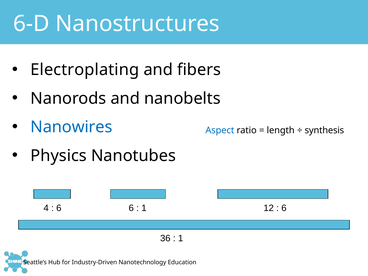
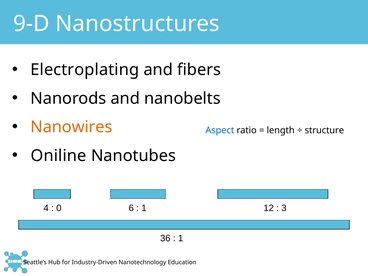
6-D: 6-D -> 9-D
Nanowires colour: blue -> orange
synthesis: synthesis -> structure
Physics: Physics -> Oniline
6 at (59, 208): 6 -> 0
6 at (284, 208): 6 -> 3
